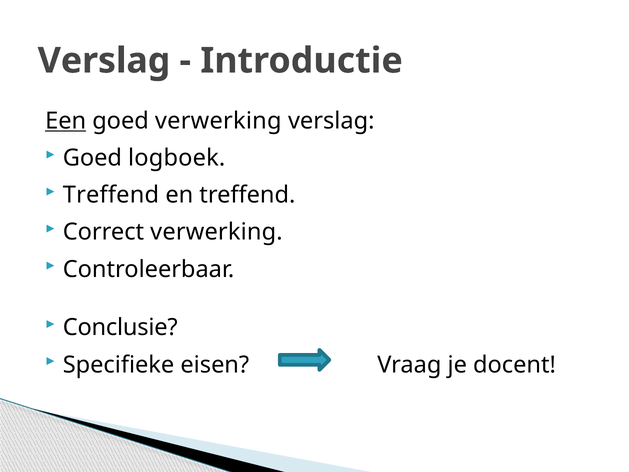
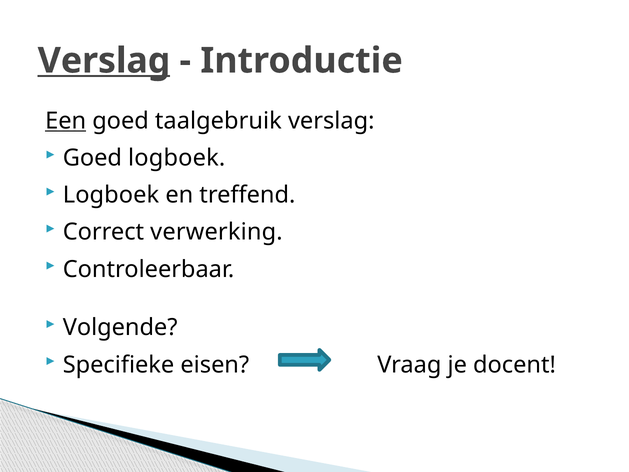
Verslag at (104, 61) underline: none -> present
goed verwerking: verwerking -> taalgebruik
Treffend at (111, 195): Treffend -> Logboek
Conclusie: Conclusie -> Volgende
